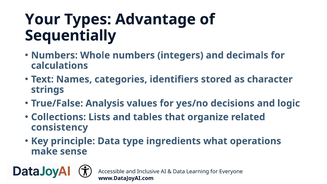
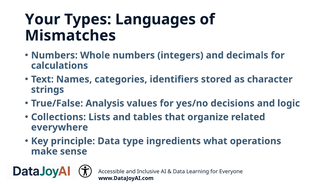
Advantage: Advantage -> Languages
Sequentially: Sequentially -> Mismatches
consistency: consistency -> everywhere
